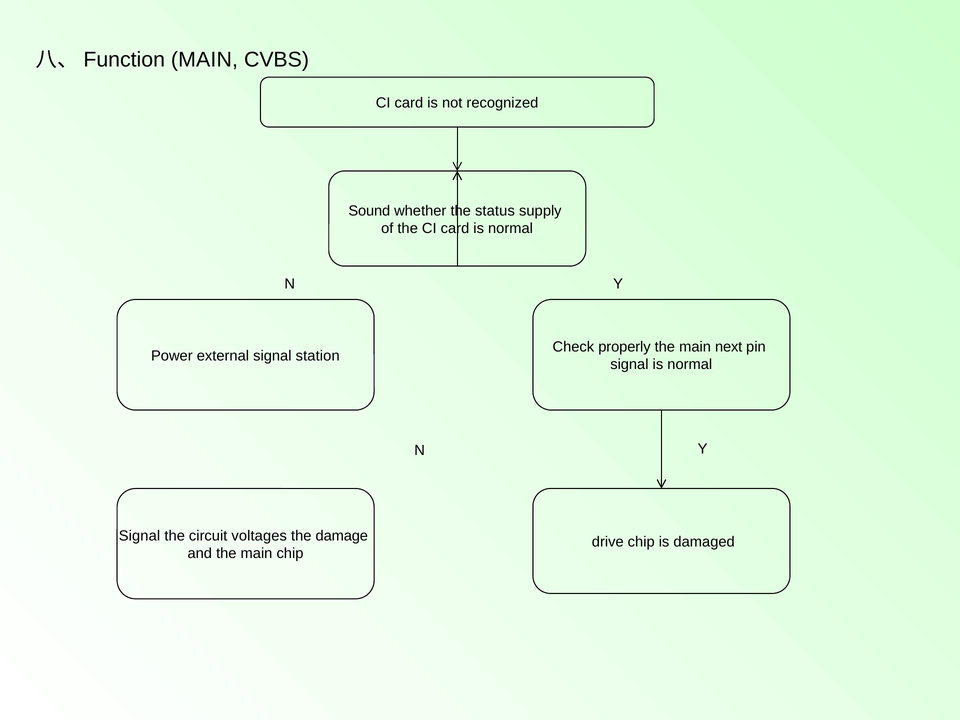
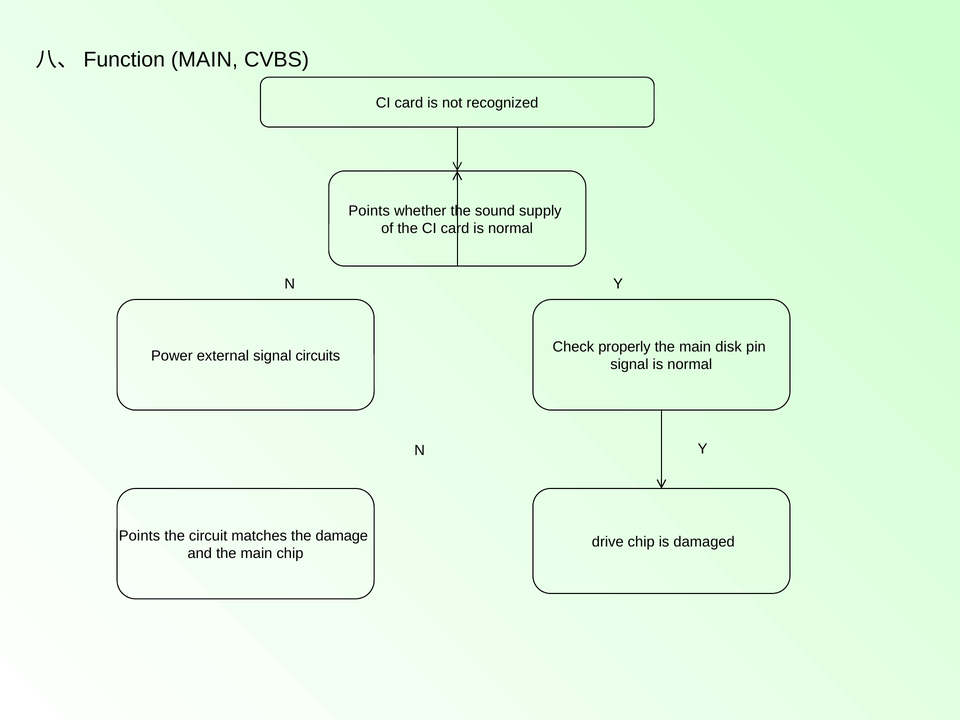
Sound at (369, 211): Sound -> Points
status: status -> sound
next: next -> disk
station: station -> circuits
Signal at (139, 536): Signal -> Points
voltages: voltages -> matches
